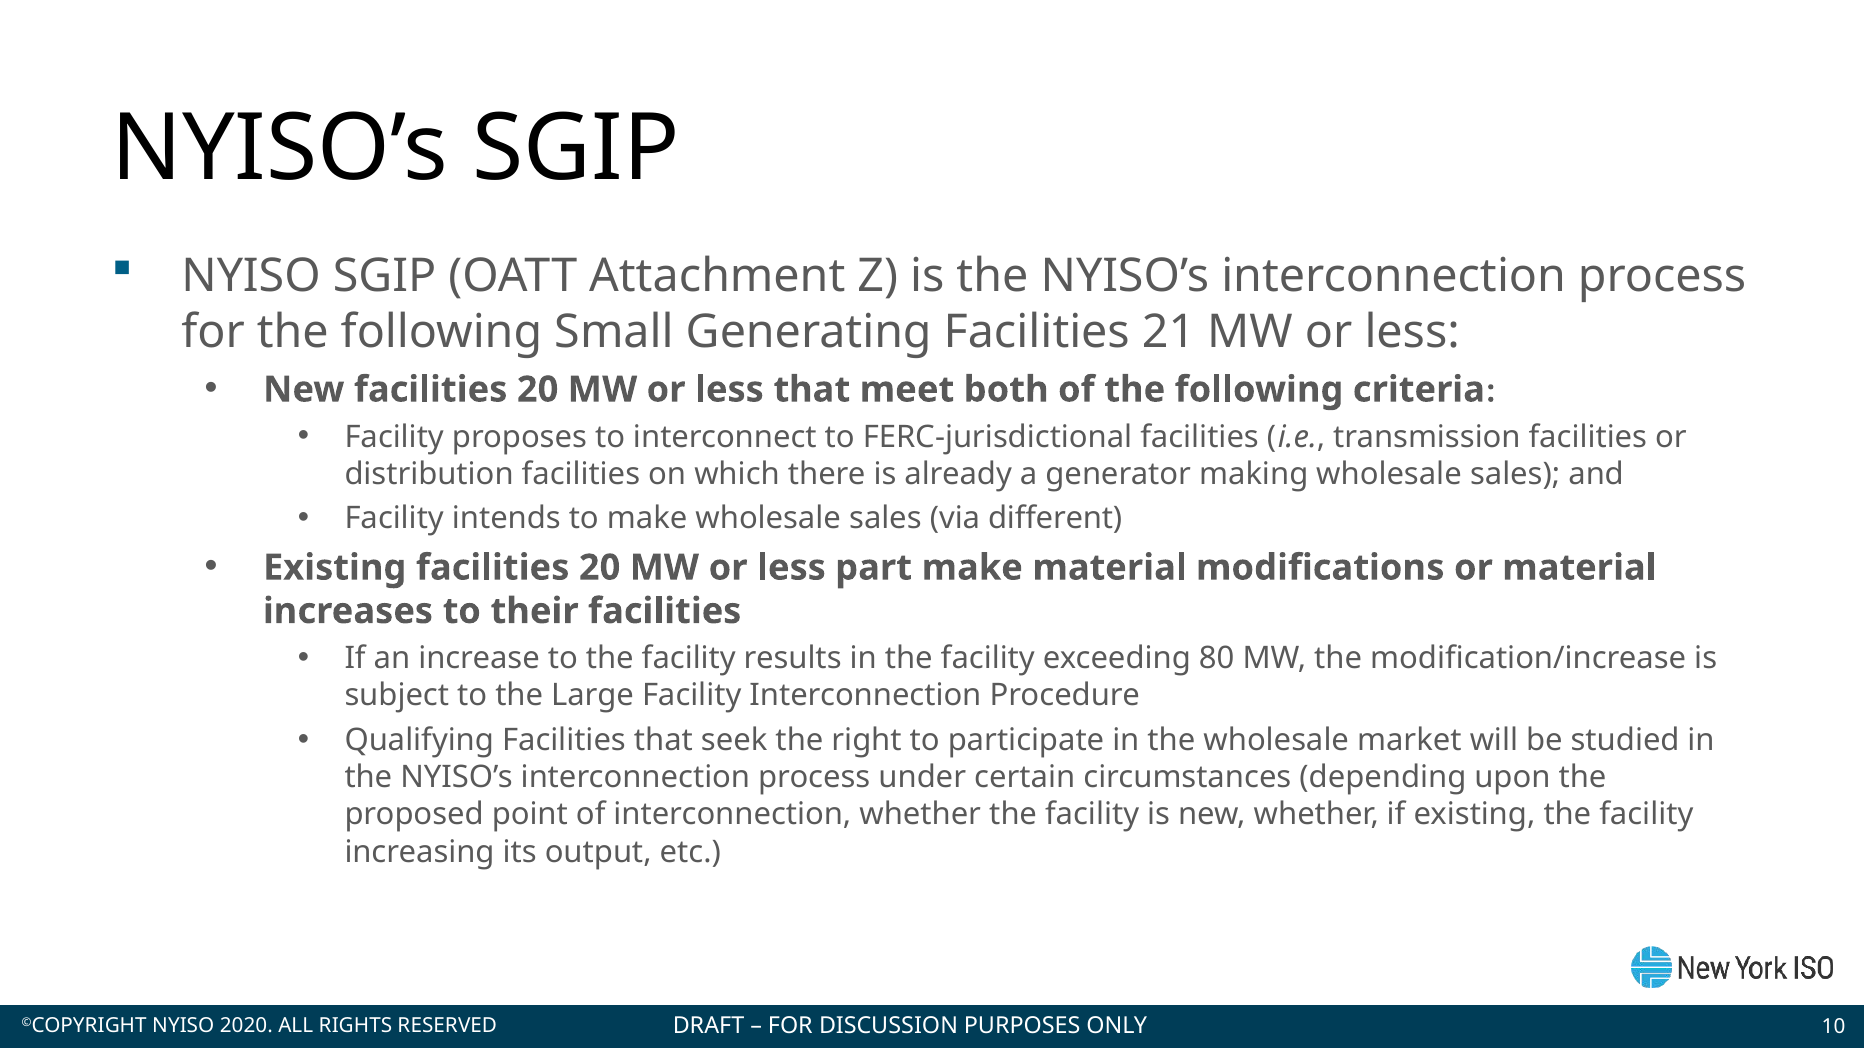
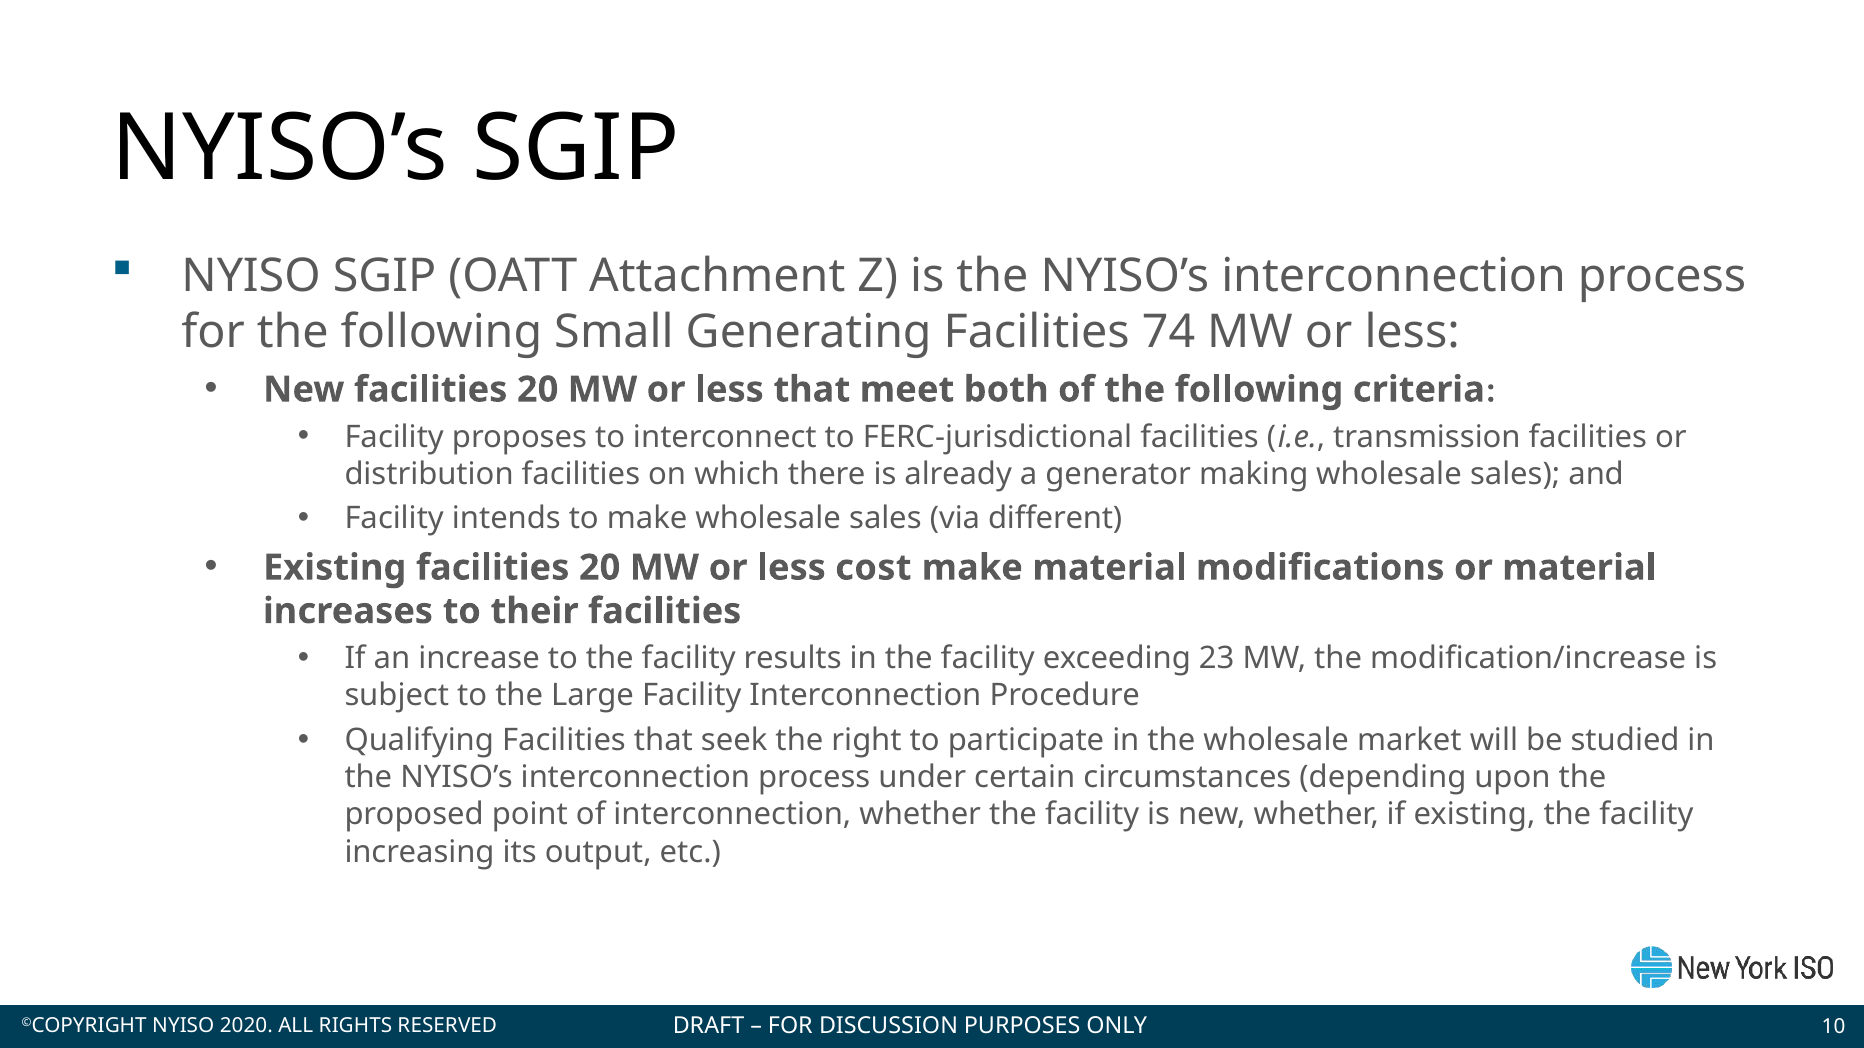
21: 21 -> 74
part: part -> cost
80: 80 -> 23
